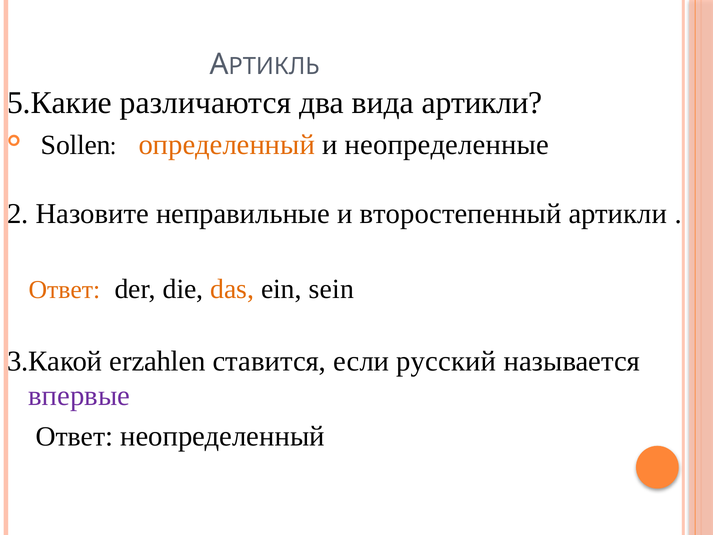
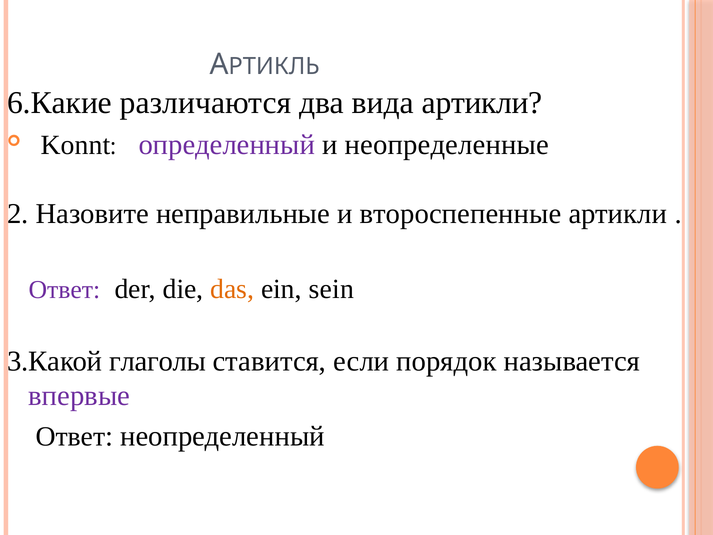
5.Какие: 5.Какие -> 6.Какие
Sollen: Sollen -> Konnt
определенный colour: orange -> purple
второстепенный: второстепенный -> второспепенные
Ответ at (64, 290) colour: orange -> purple
erzahlen: erzahlen -> глаголы
русский: русский -> порядок
